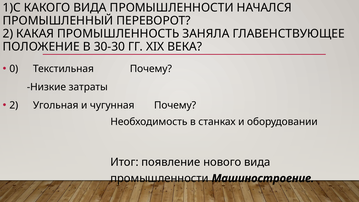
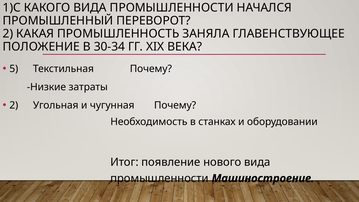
30-30: 30-30 -> 30-34
0: 0 -> 5
